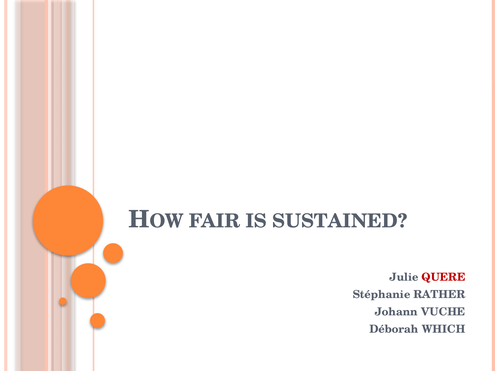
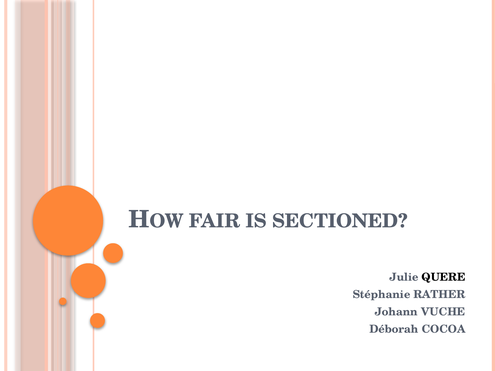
SUSTAINED: SUSTAINED -> SECTIONED
QUERE colour: red -> black
WHICH: WHICH -> COCOA
